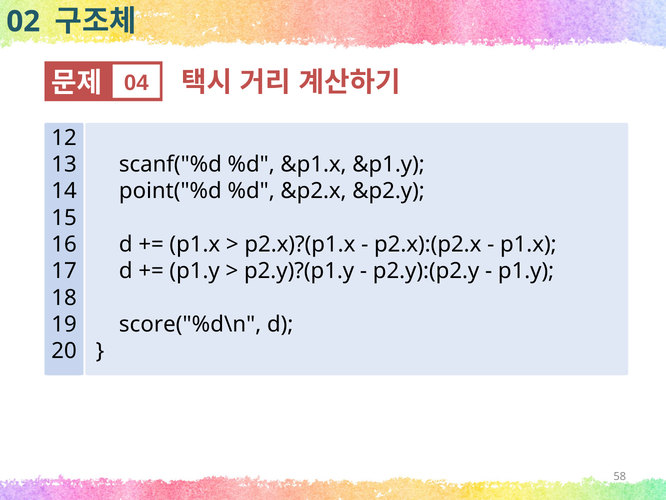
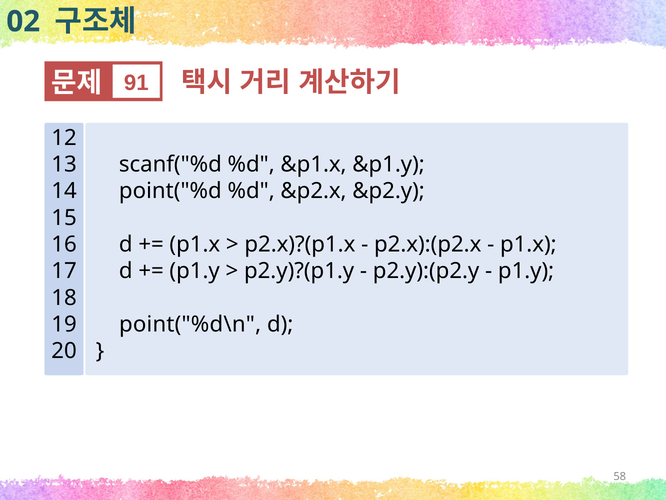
04: 04 -> 91
score("%d\n: score("%d\n -> point("%d\n
